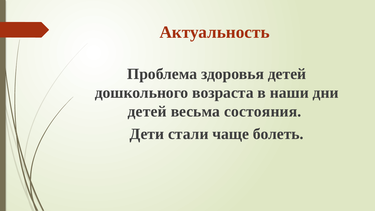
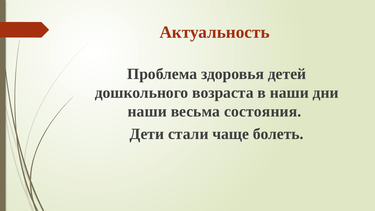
детей at (147, 111): детей -> наши
